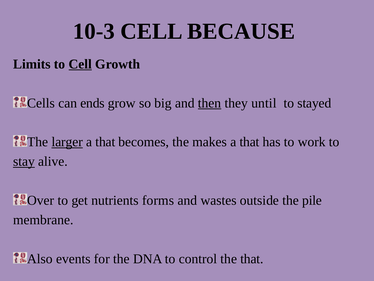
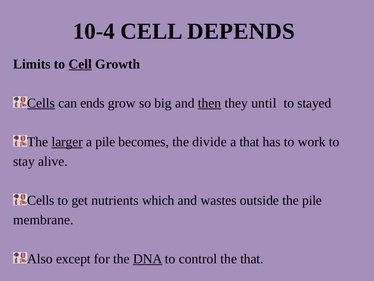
10-3: 10-3 -> 10-4
BECAUSE: BECAUSE -> DEPENDS
Cells at (41, 103) underline: none -> present
that at (105, 142): that -> pile
makes: makes -> divide
stay underline: present -> none
Over at (41, 200): Over -> Cells
forms: forms -> which
events: events -> except
DNA underline: none -> present
